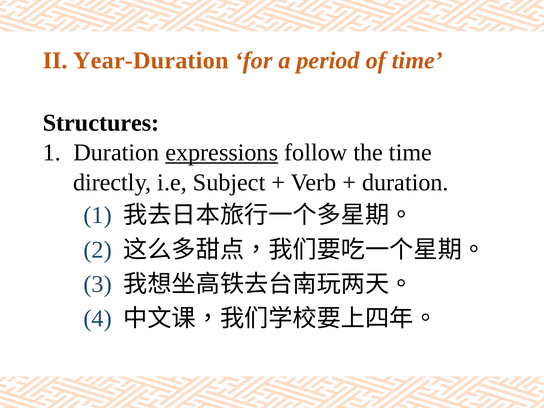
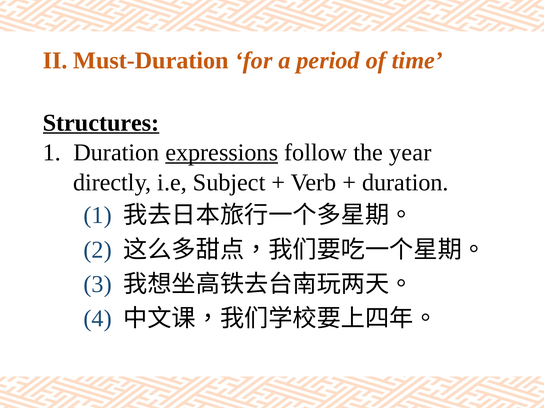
Year-Duration: Year-Duration -> Must-Duration
Structures underline: none -> present
the time: time -> year
